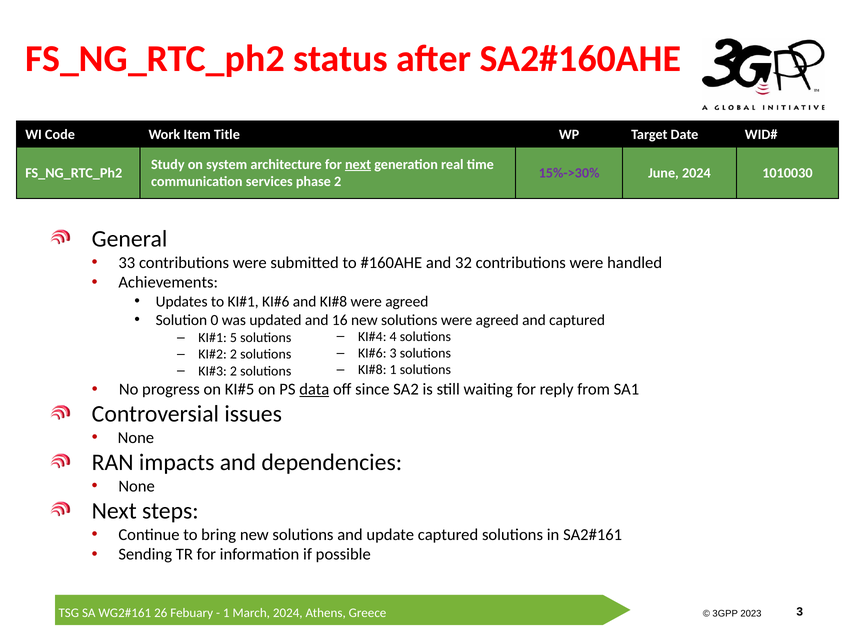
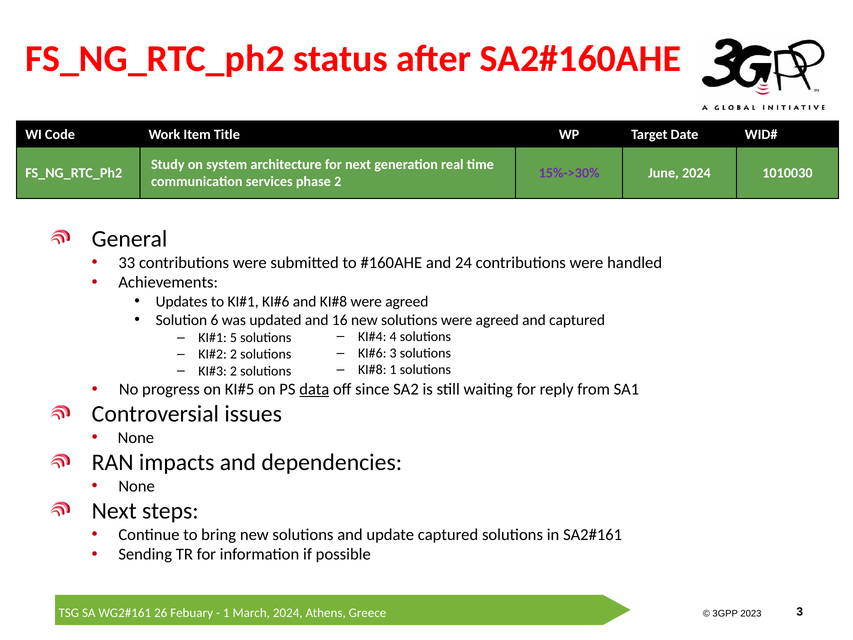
next at (358, 164) underline: present -> none
32: 32 -> 24
0: 0 -> 6
